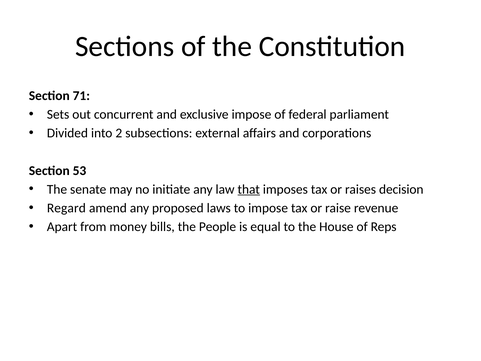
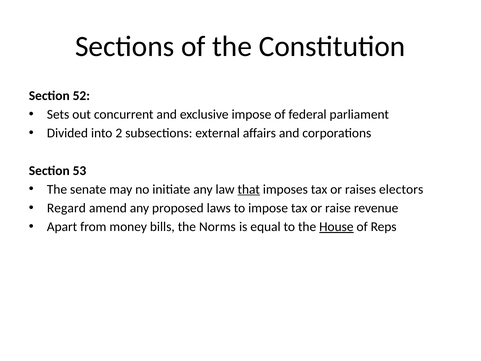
71: 71 -> 52
decision: decision -> electors
People: People -> Norms
House underline: none -> present
